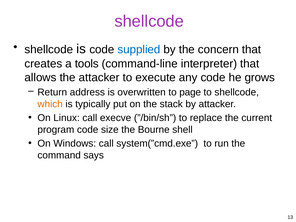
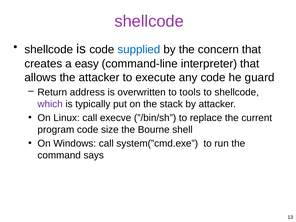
tools: tools -> easy
grows: grows -> guard
page: page -> tools
which colour: orange -> purple
